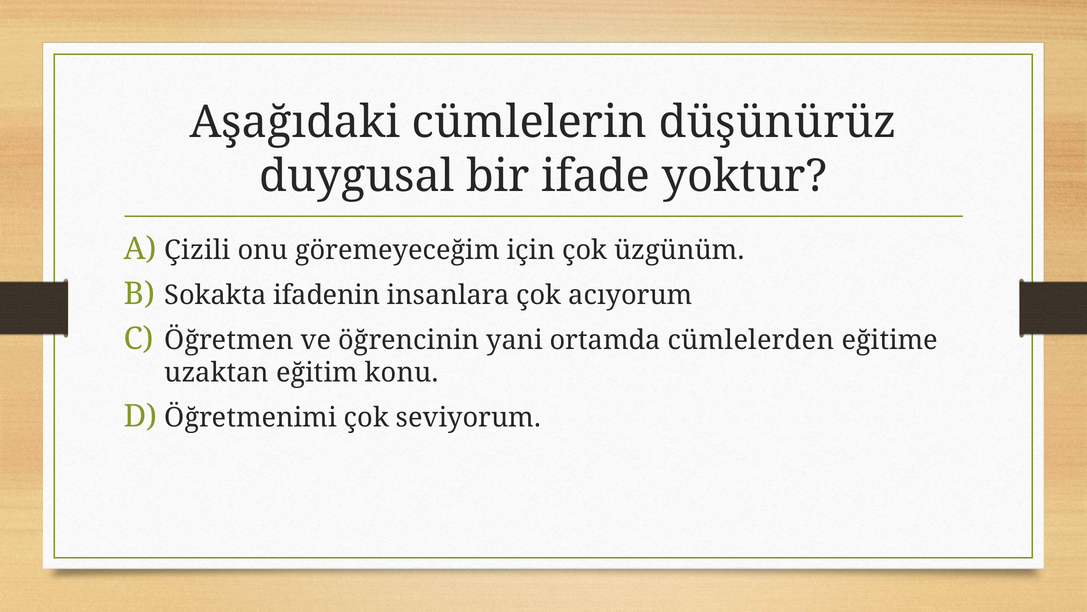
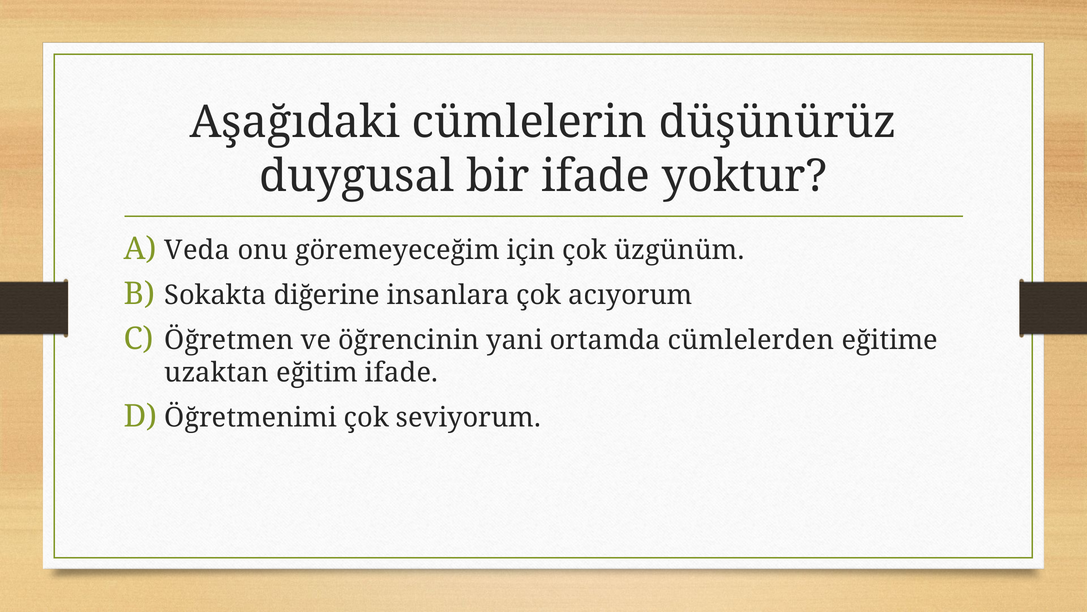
Çizili: Çizili -> Veda
ifadenin: ifadenin -> diğerine
eğitim konu: konu -> ifade
